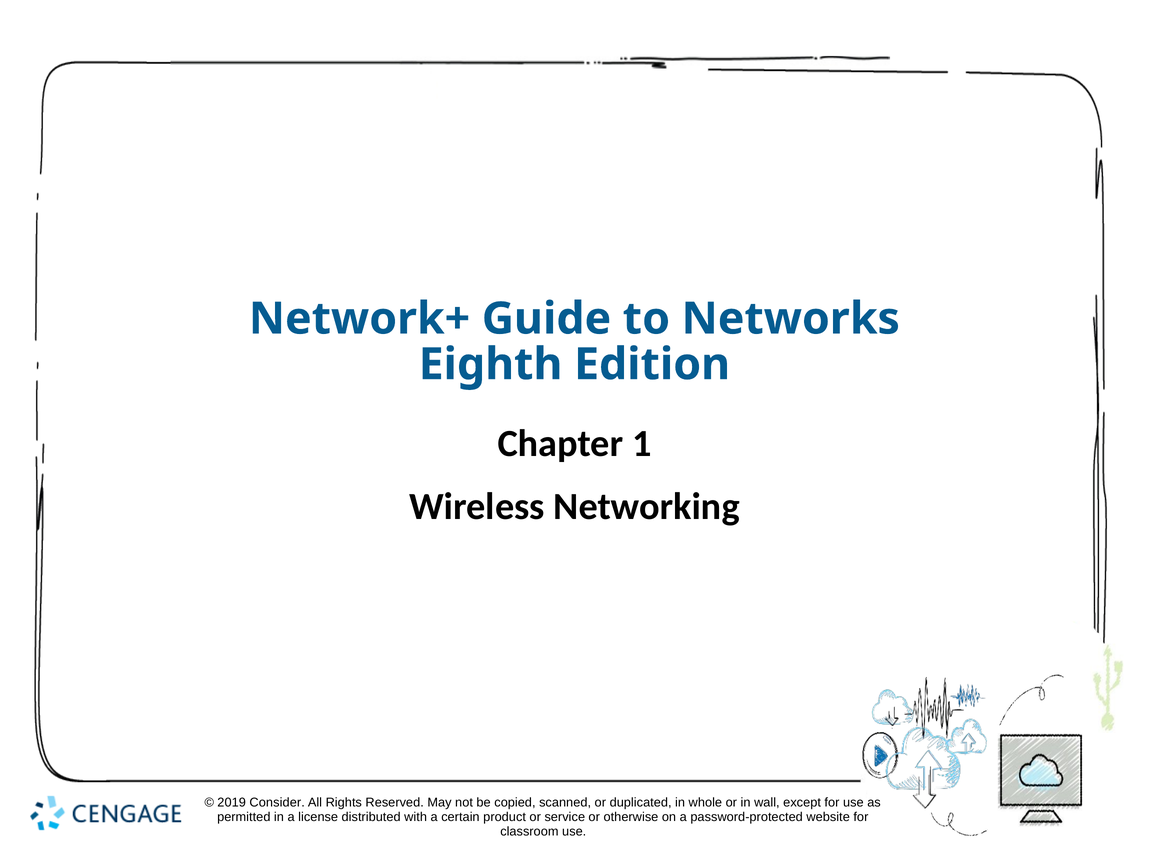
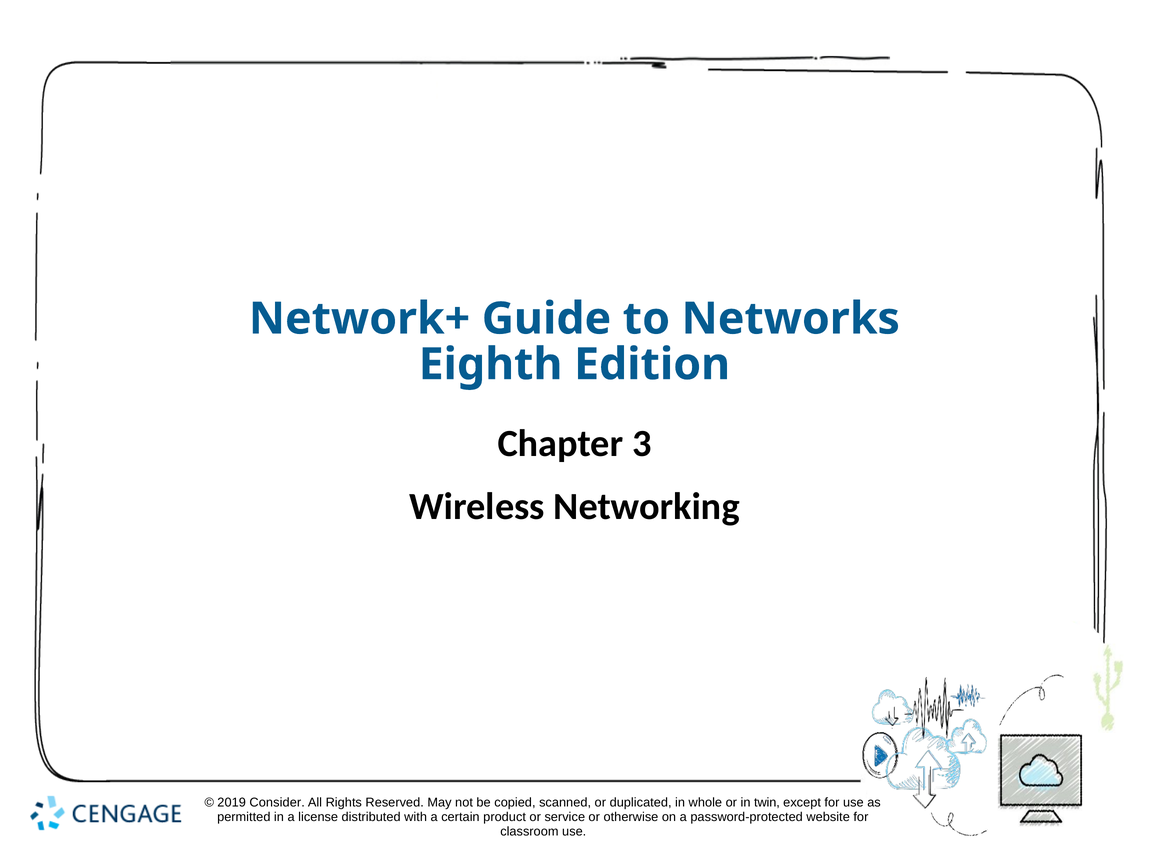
Chapter 1: 1 -> 3
wall: wall -> twin
